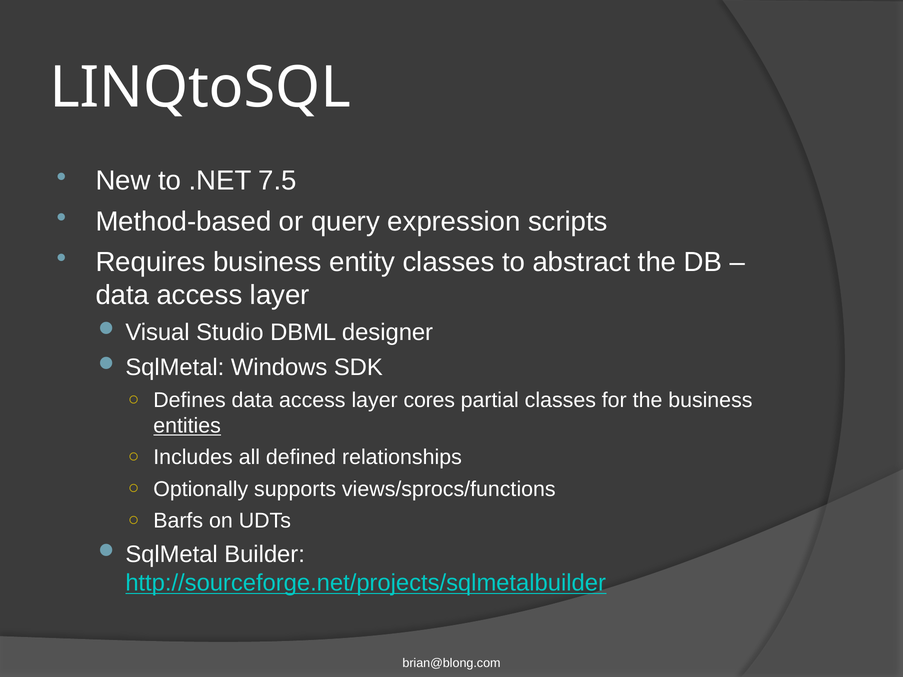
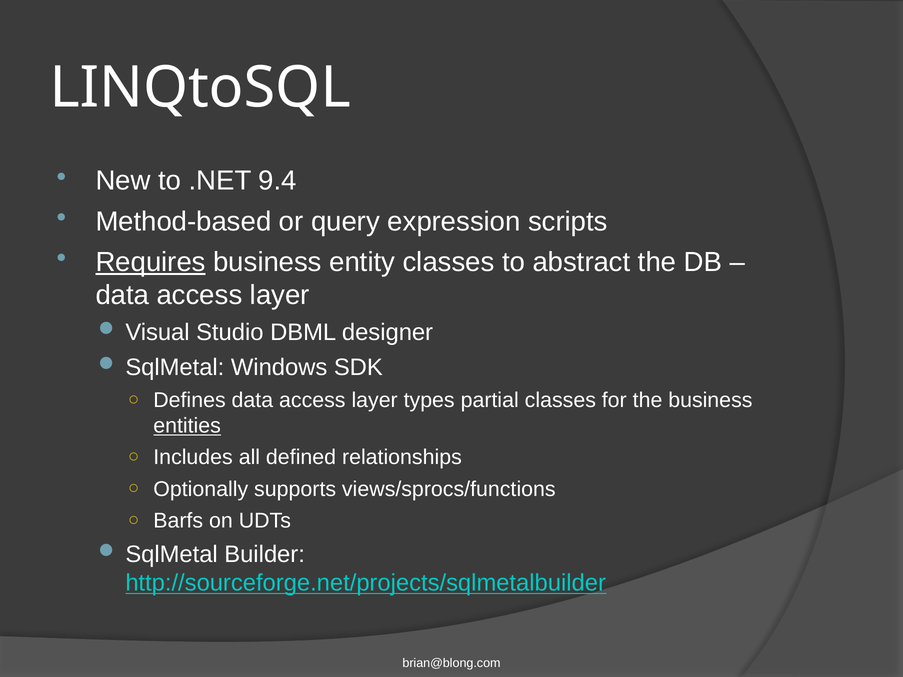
7.5: 7.5 -> 9.4
Requires underline: none -> present
cores: cores -> types
